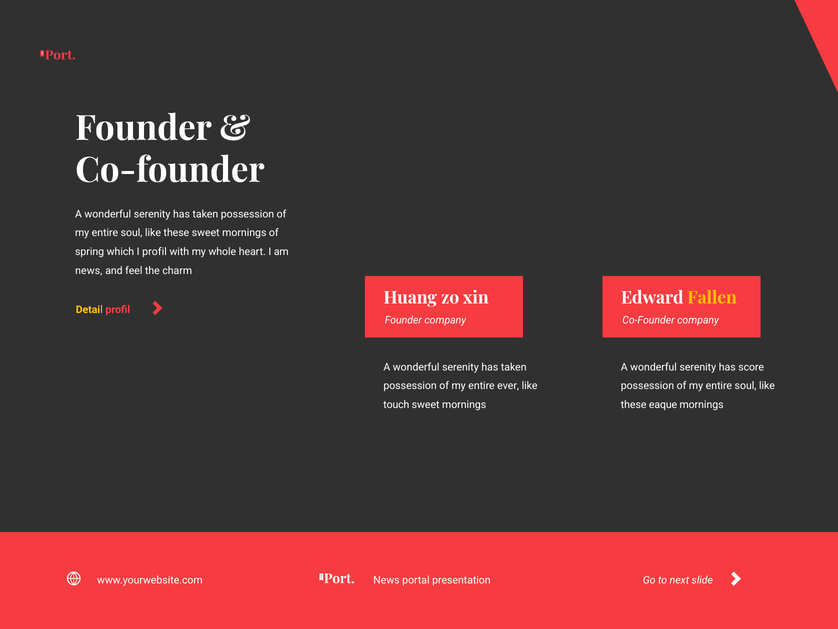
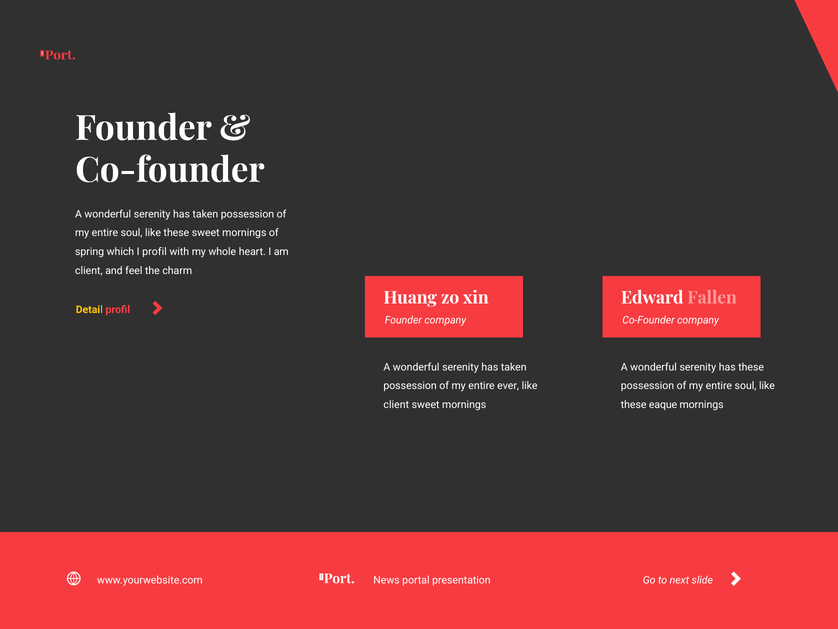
news at (89, 271): news -> client
Fallen colour: yellow -> pink
has score: score -> these
touch at (396, 405): touch -> client
